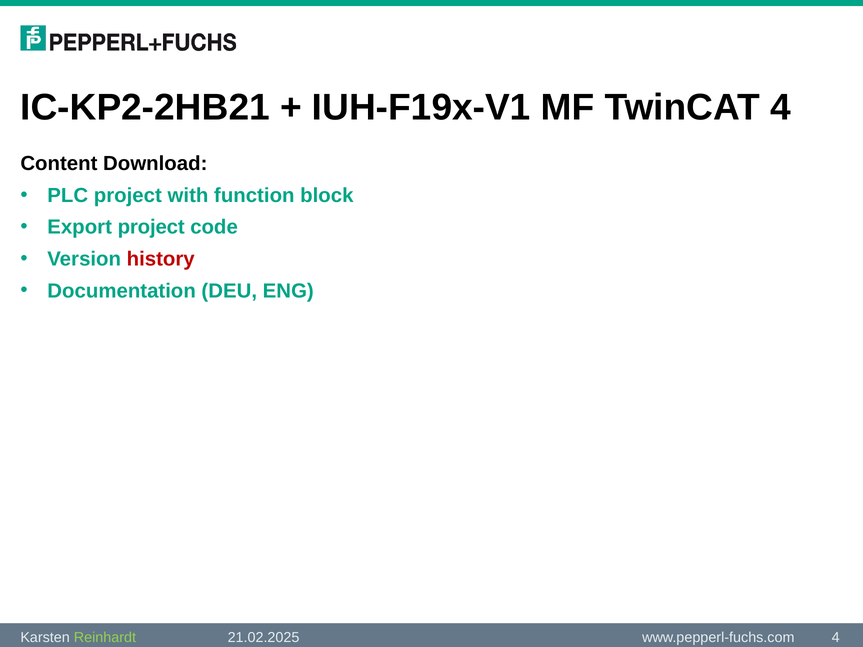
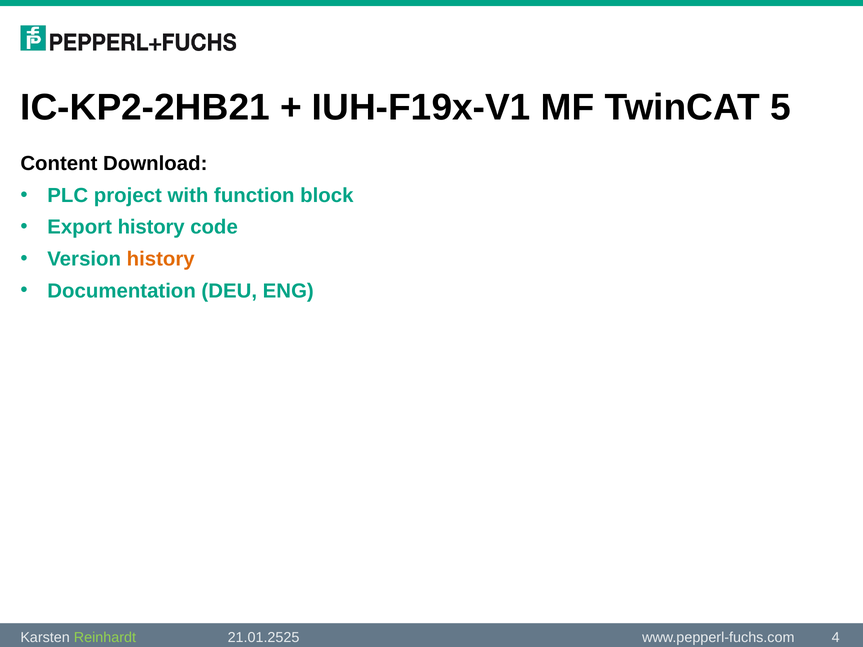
TwinCAT 4: 4 -> 5
Export project: project -> history
history at (161, 259) colour: red -> orange
21.02.2025: 21.02.2025 -> 21.01.2525
